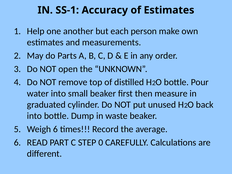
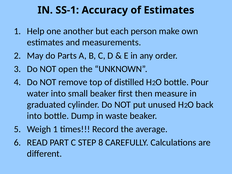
Weigh 6: 6 -> 1
0: 0 -> 8
